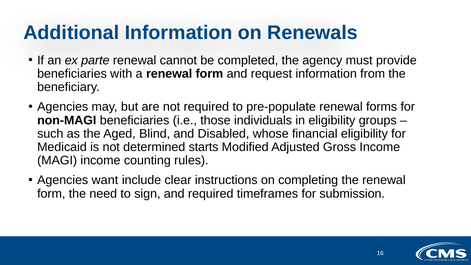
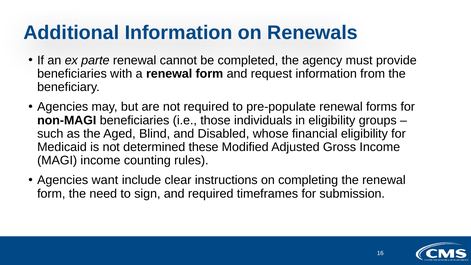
starts: starts -> these
